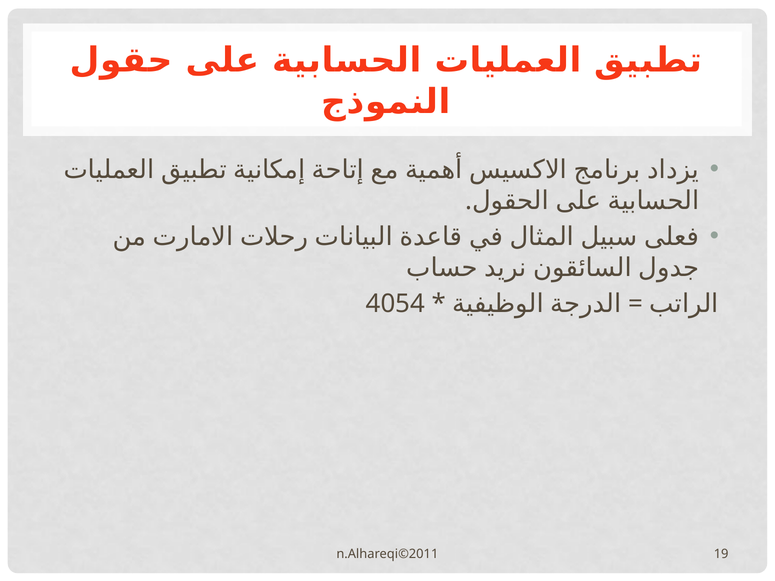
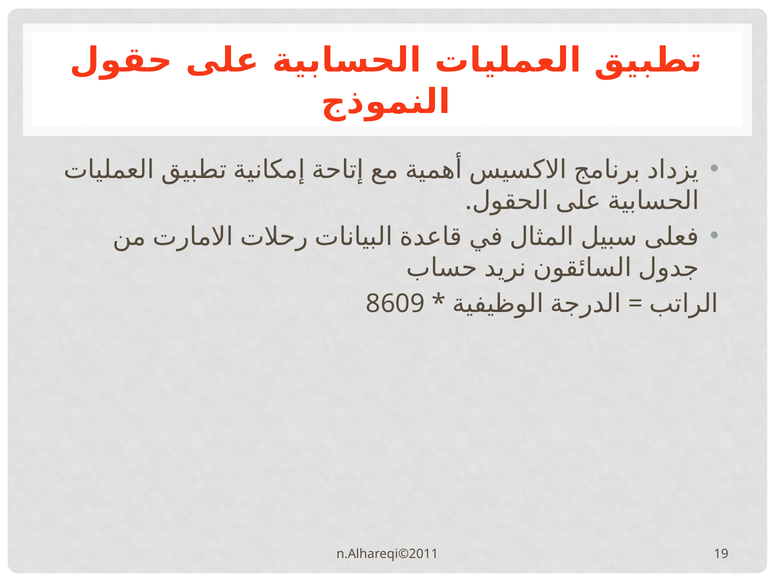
4054: 4054 -> 8609
